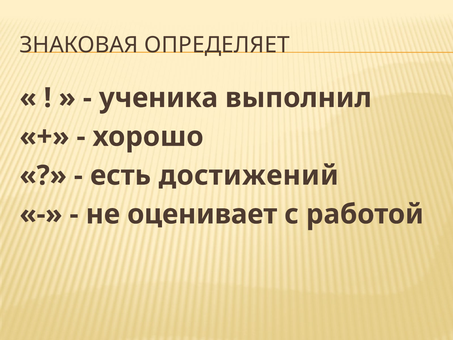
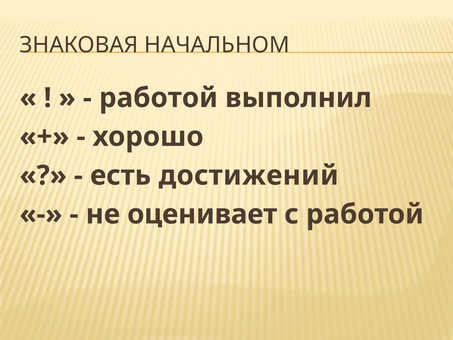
ОПРЕДЕЛЯЕТ: ОПРЕДЕЛЯЕТ -> НАЧАЛЬНОМ
ученика at (159, 98): ученика -> работой
